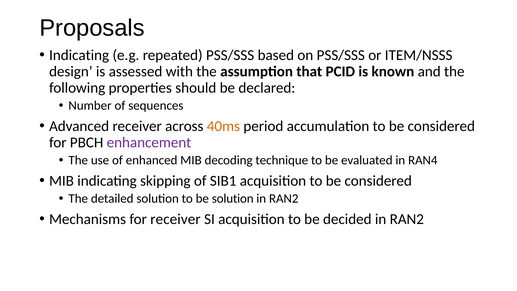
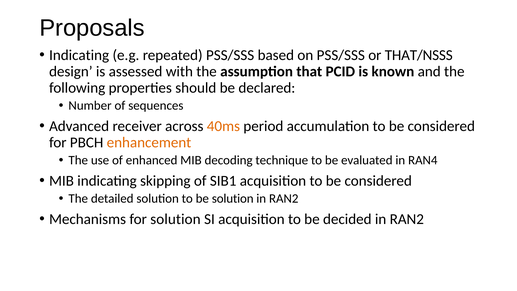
ITEM/NSSS: ITEM/NSSS -> THAT/NSSS
enhancement colour: purple -> orange
for receiver: receiver -> solution
